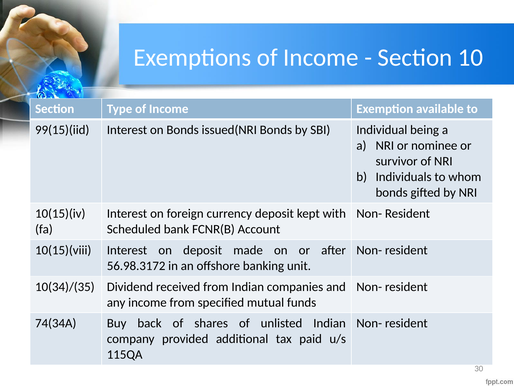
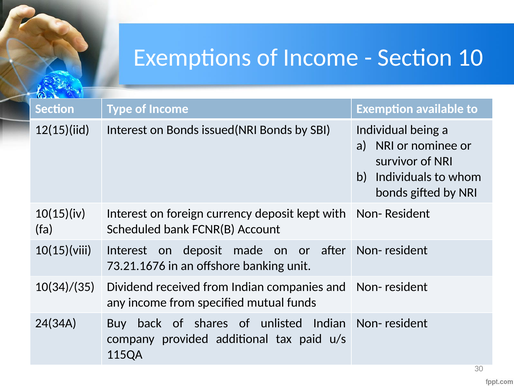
99(15)(iid: 99(15)(iid -> 12(15)(iid
56.98.3172: 56.98.3172 -> 73.21.1676
74(34A: 74(34A -> 24(34A
